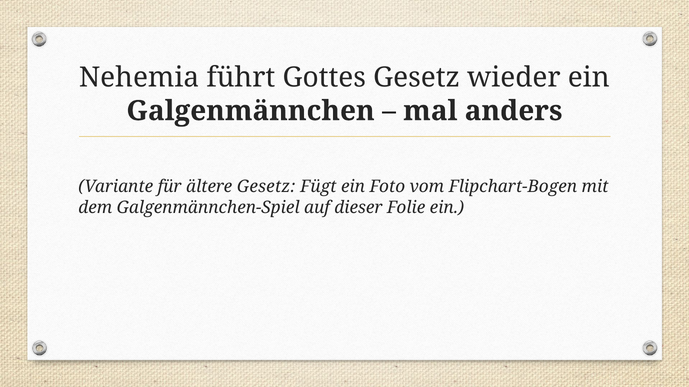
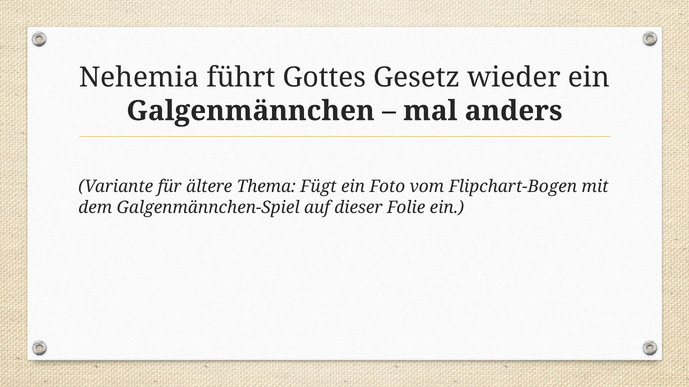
ältere Gesetz: Gesetz -> Thema
